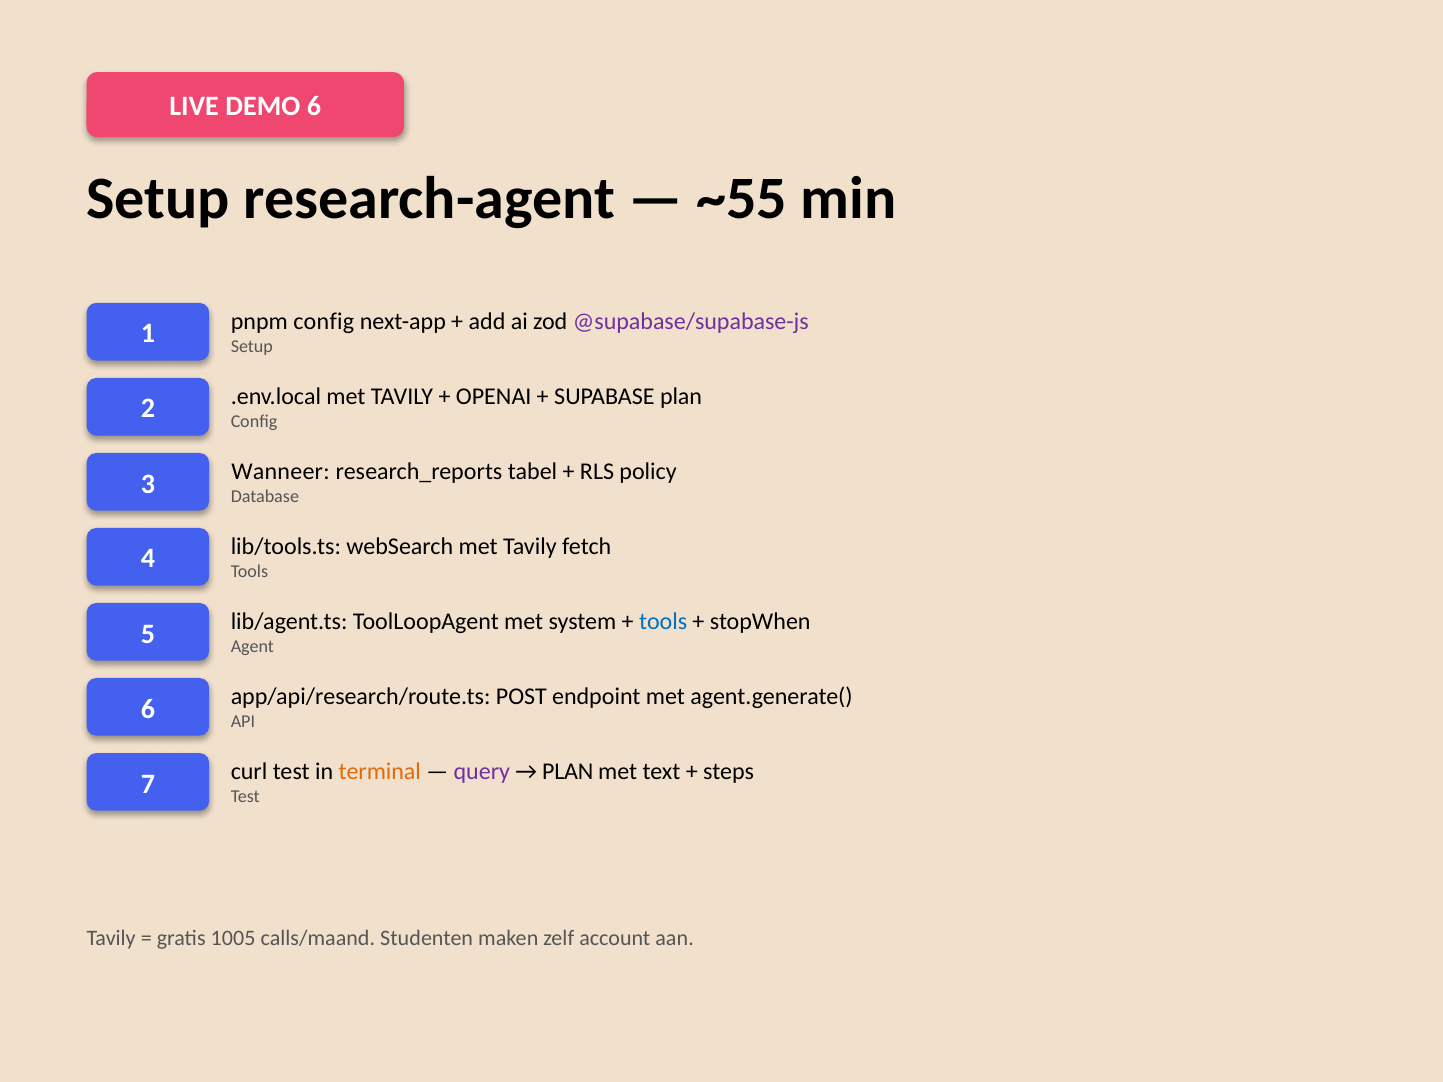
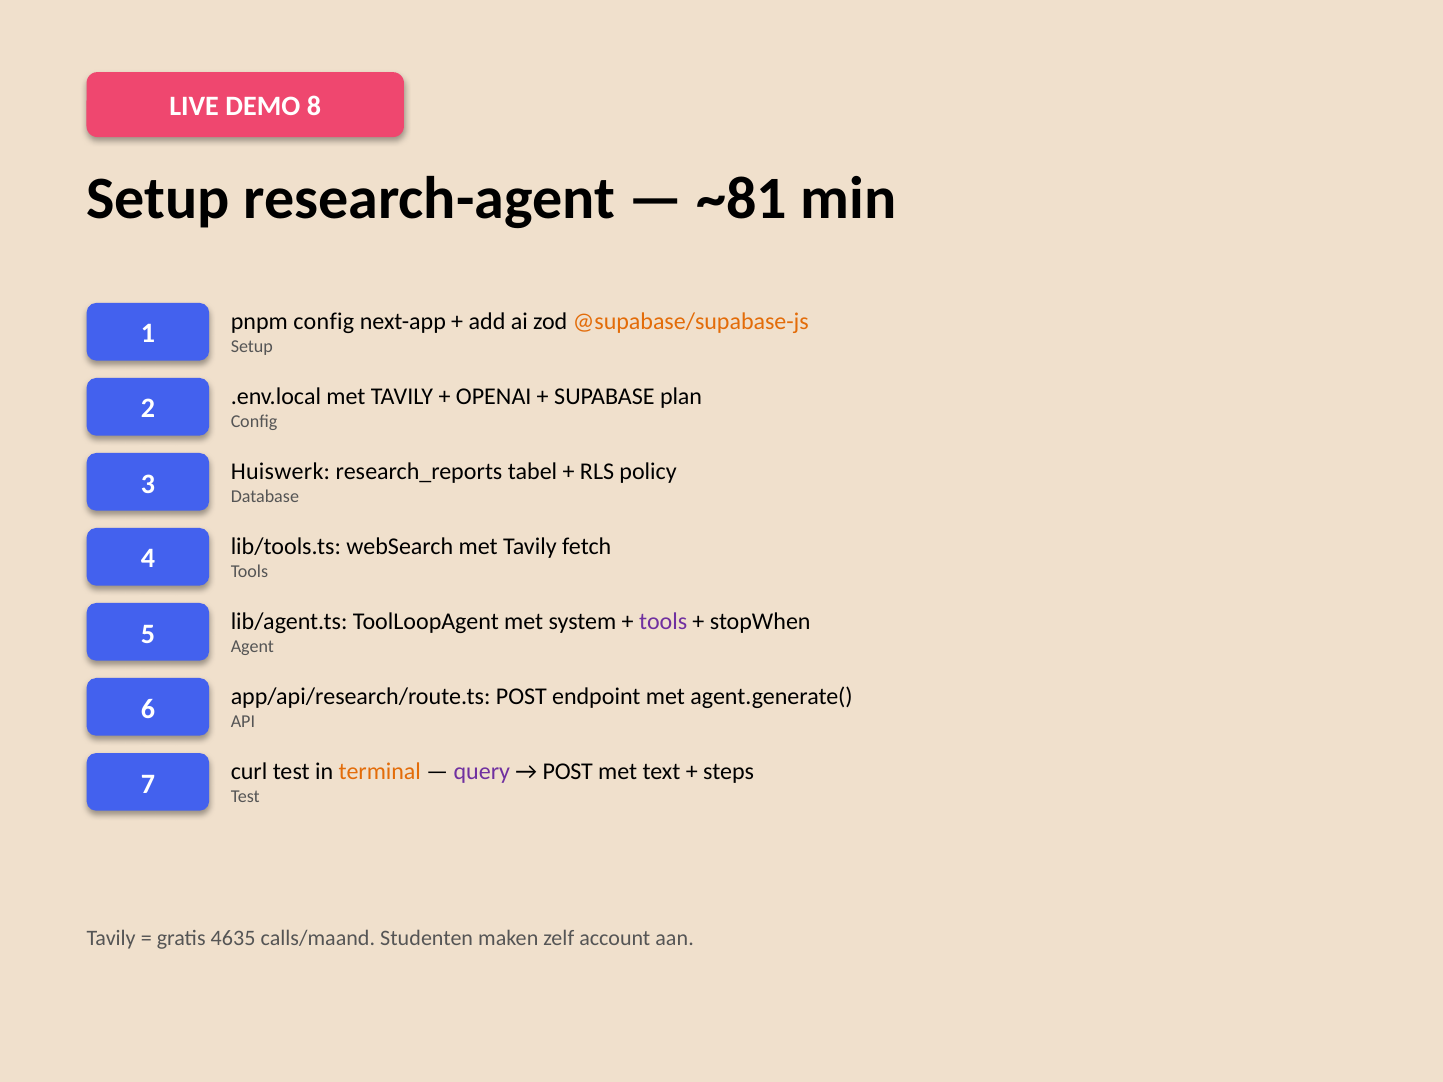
DEMO 6: 6 -> 8
~55: ~55 -> ~81
@supabase/supabase-js colour: purple -> orange
Wanneer: Wanneer -> Huiswerk
tools at (663, 622) colour: blue -> purple
PLAN at (568, 772): PLAN -> POST
1005: 1005 -> 4635
